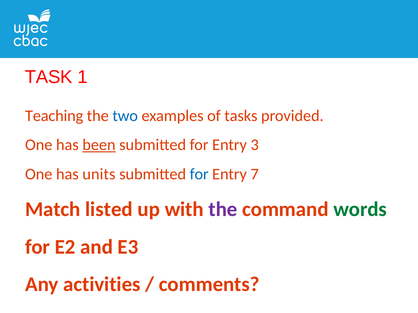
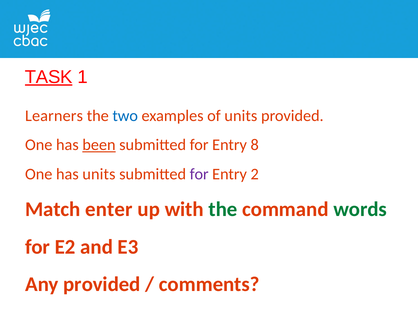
TASK underline: none -> present
Teaching: Teaching -> Learners
of tasks: tasks -> units
3: 3 -> 8
for at (199, 174) colour: blue -> purple
7: 7 -> 2
listed: listed -> enter
the at (223, 210) colour: purple -> green
Any activities: activities -> provided
